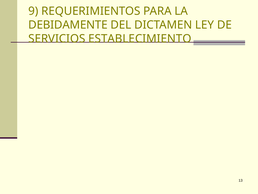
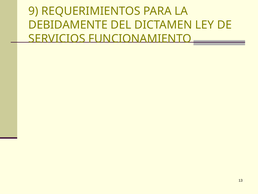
ESTABLECIMIENTO: ESTABLECIMIENTO -> FUNCIONAMIENTO
